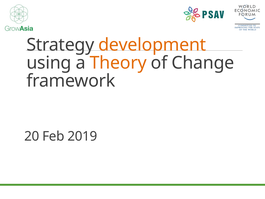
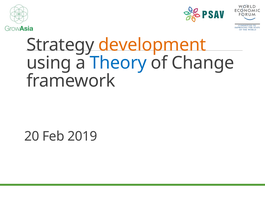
Theory colour: orange -> blue
